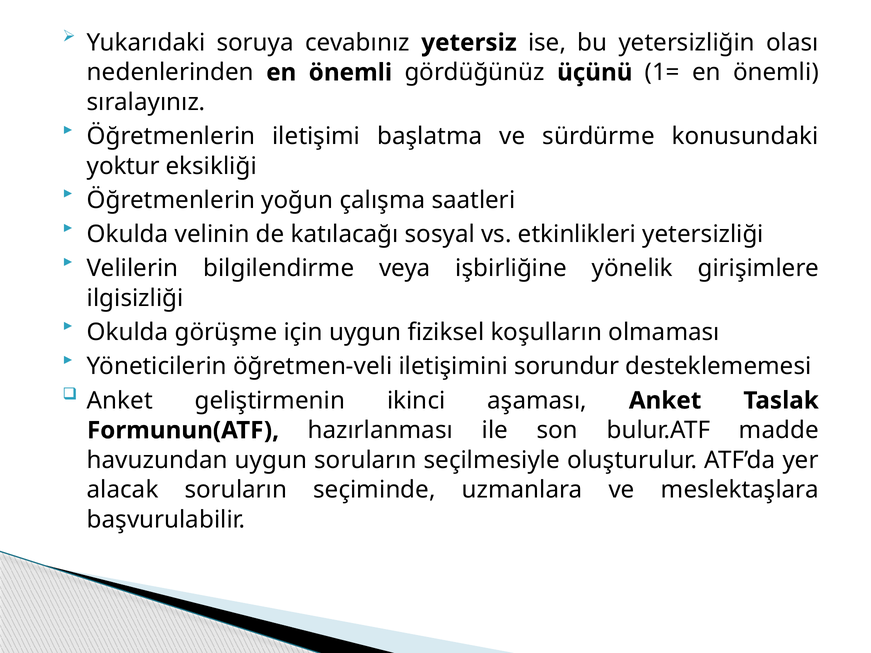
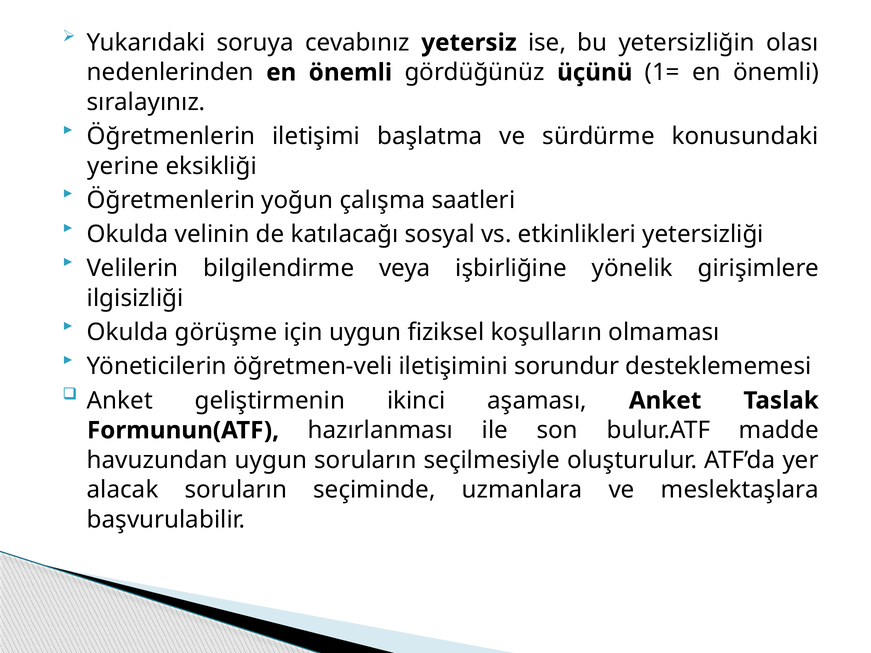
yoktur: yoktur -> yerine
